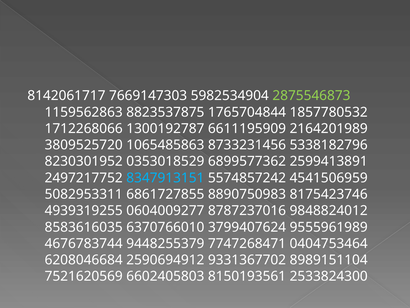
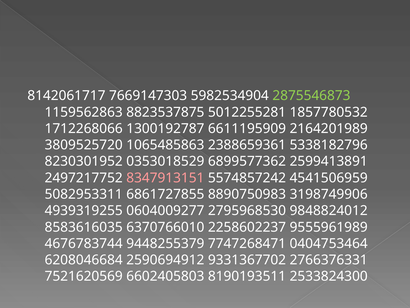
1765704844: 1765704844 -> 5012255281
8733231456: 8733231456 -> 2388659361
8347913151 colour: light blue -> pink
8175423746: 8175423746 -> 3198749906
8787237016: 8787237016 -> 2795968530
3799407624: 3799407624 -> 2258602237
8989151104: 8989151104 -> 2766376331
8150193561: 8150193561 -> 8190193511
